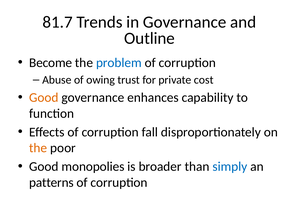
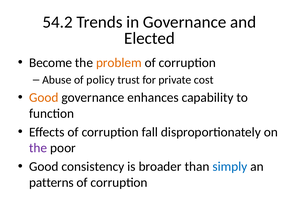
81.7: 81.7 -> 54.2
Outline: Outline -> Elected
problem colour: blue -> orange
owing: owing -> policy
the at (38, 148) colour: orange -> purple
monopolies: monopolies -> consistency
